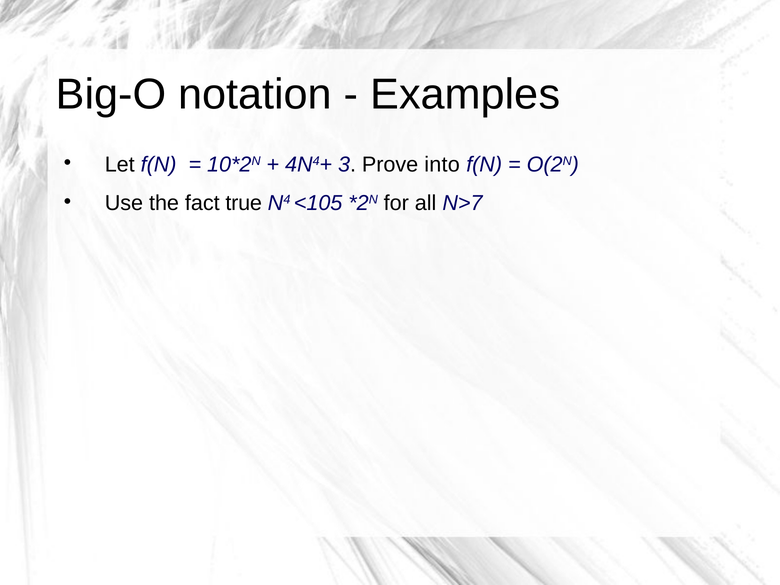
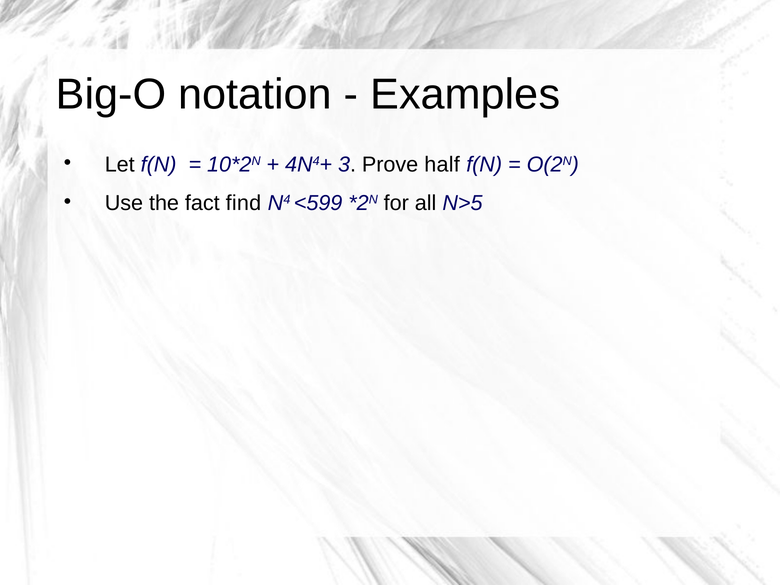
into: into -> half
true: true -> find
<105: <105 -> <599
N>7: N>7 -> N>5
